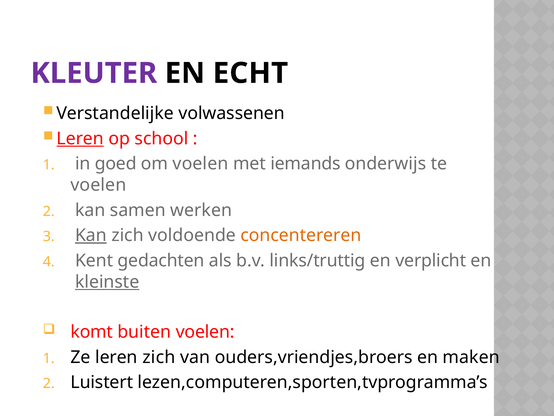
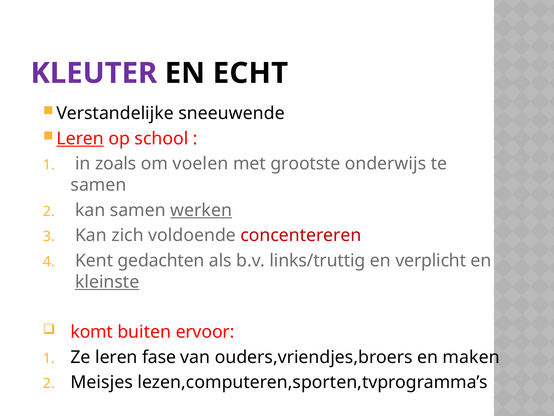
volwassenen: volwassenen -> sneeuwende
goed: goed -> zoals
iemands: iemands -> grootste
voelen at (98, 185): voelen -> samen
werken underline: none -> present
Kan at (91, 235) underline: present -> none
concentereren colour: orange -> red
buiten voelen: voelen -> ervoor
leren zich: zich -> fase
Luistert: Luistert -> Meisjes
